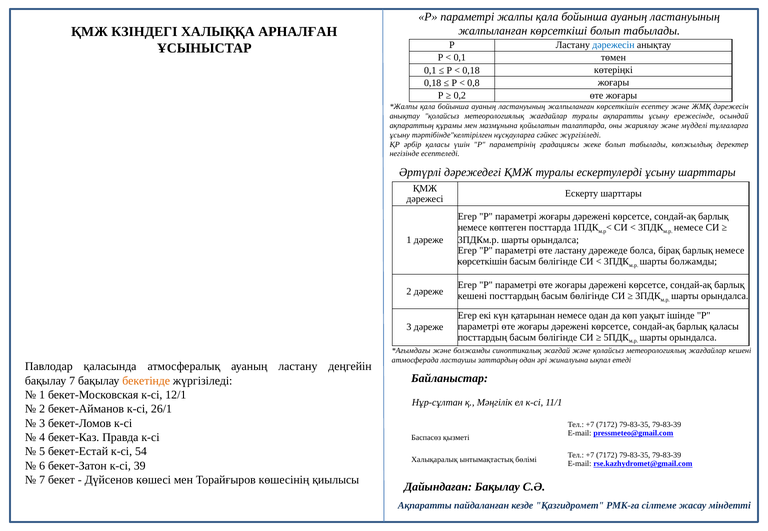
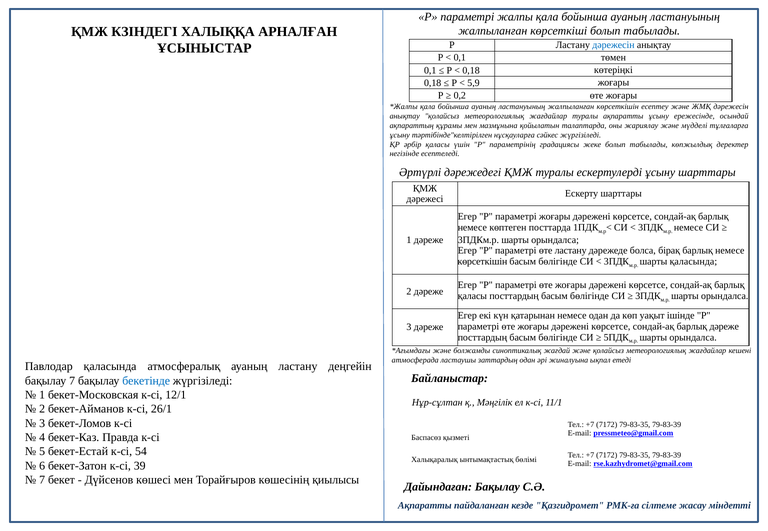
0,8: 0,8 -> 5,9
шарты болжамды: болжамды -> қаласында
кешені at (472, 296): кешені -> қаласы
барлық қаласы: қаласы -> дәреже
бекетінде colour: orange -> blue
